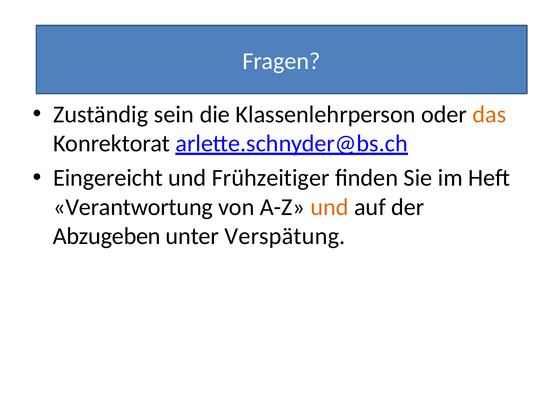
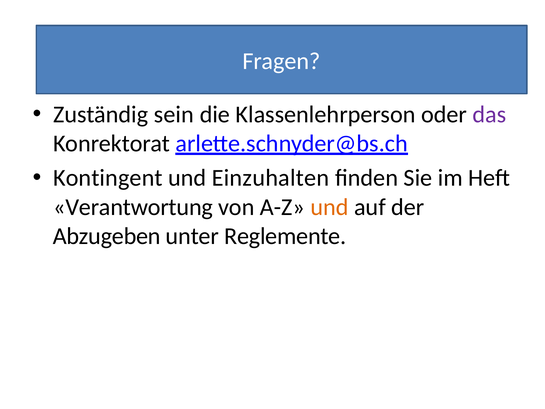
das colour: orange -> purple
Eingereicht: Eingereicht -> Kontingent
Frühzeitiger: Frühzeitiger -> Einzuhalten
Verspätung: Verspätung -> Reglemente
